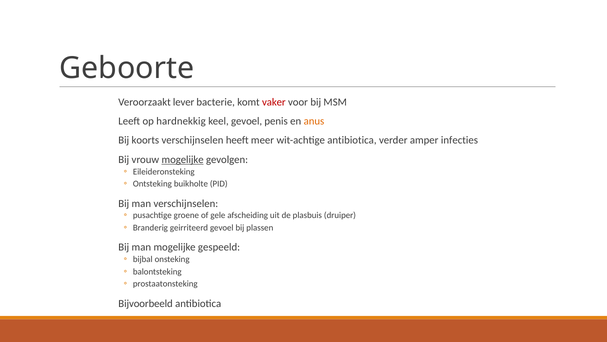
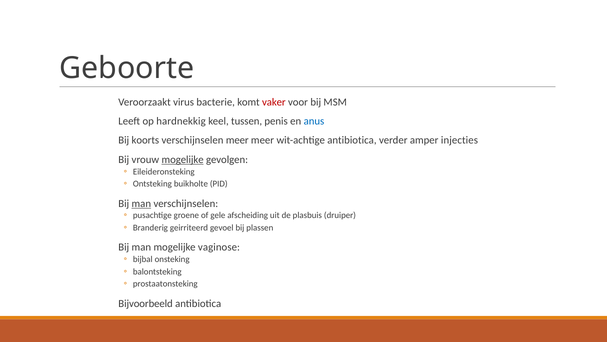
lever: lever -> virus
keel gevoel: gevoel -> tussen
anus colour: orange -> blue
verschijnselen heeft: heeft -> meer
infecties: infecties -> injecties
man at (141, 203) underline: none -> present
gespeeld: gespeeld -> vaginose
